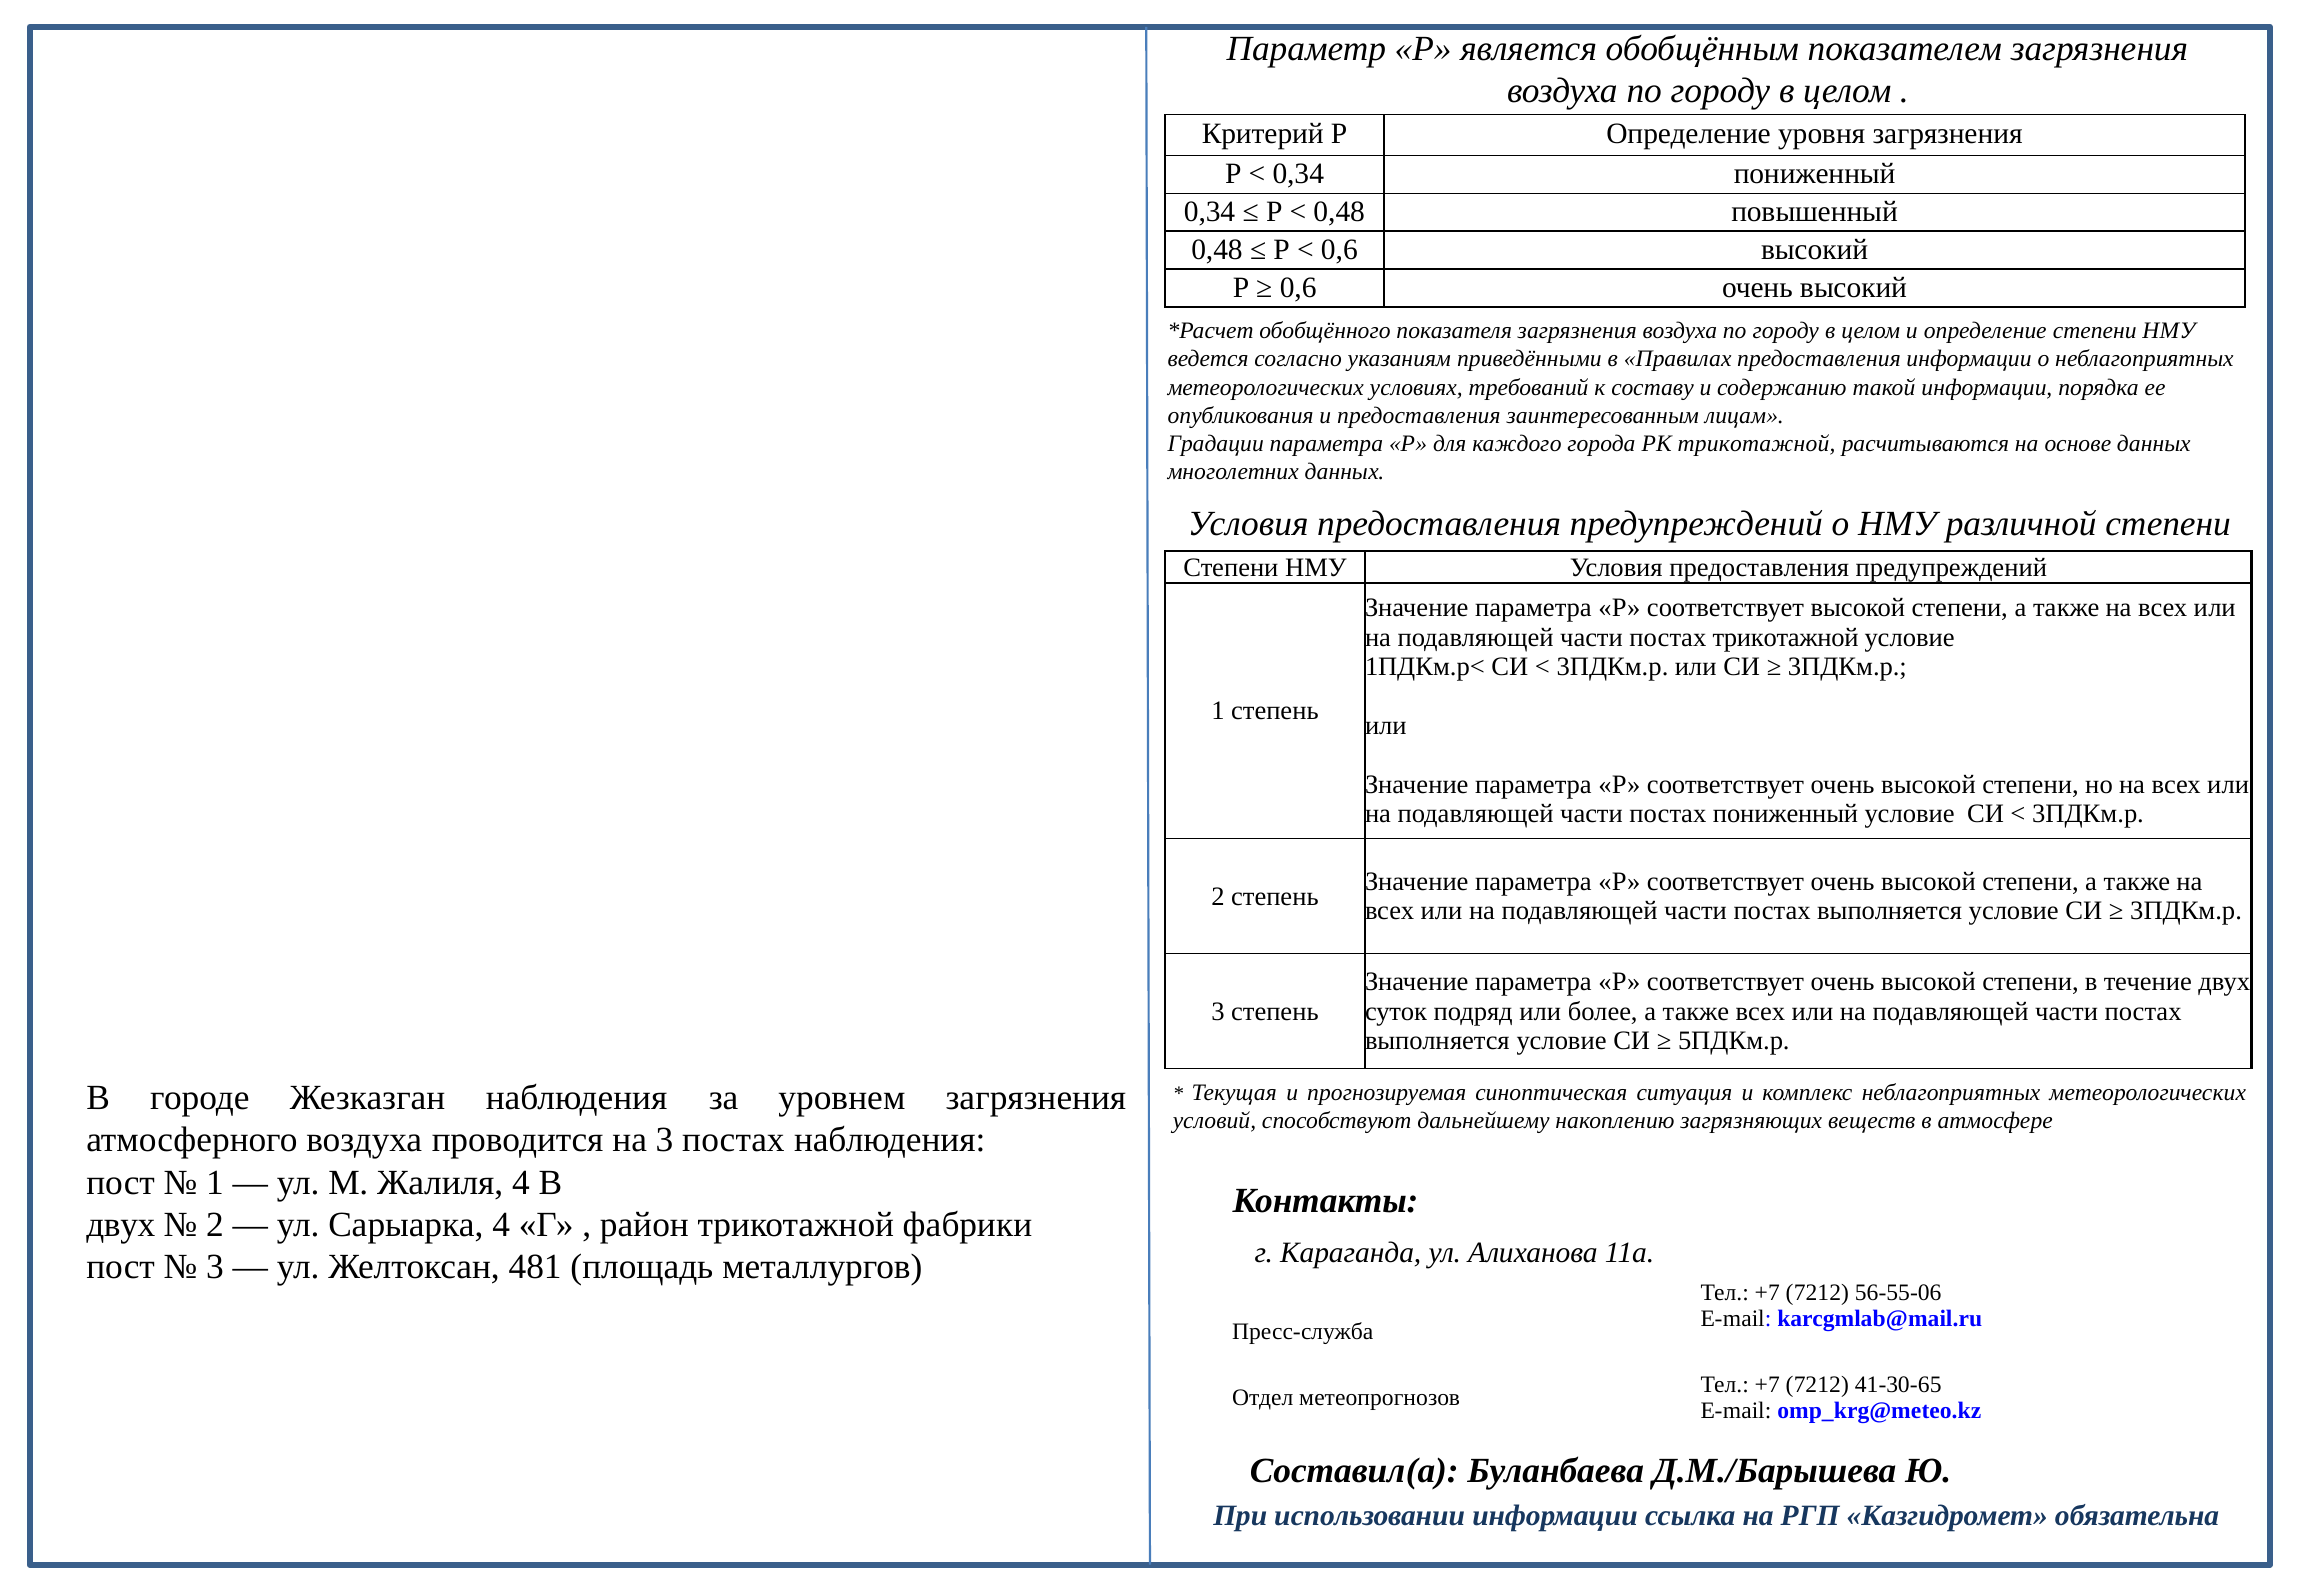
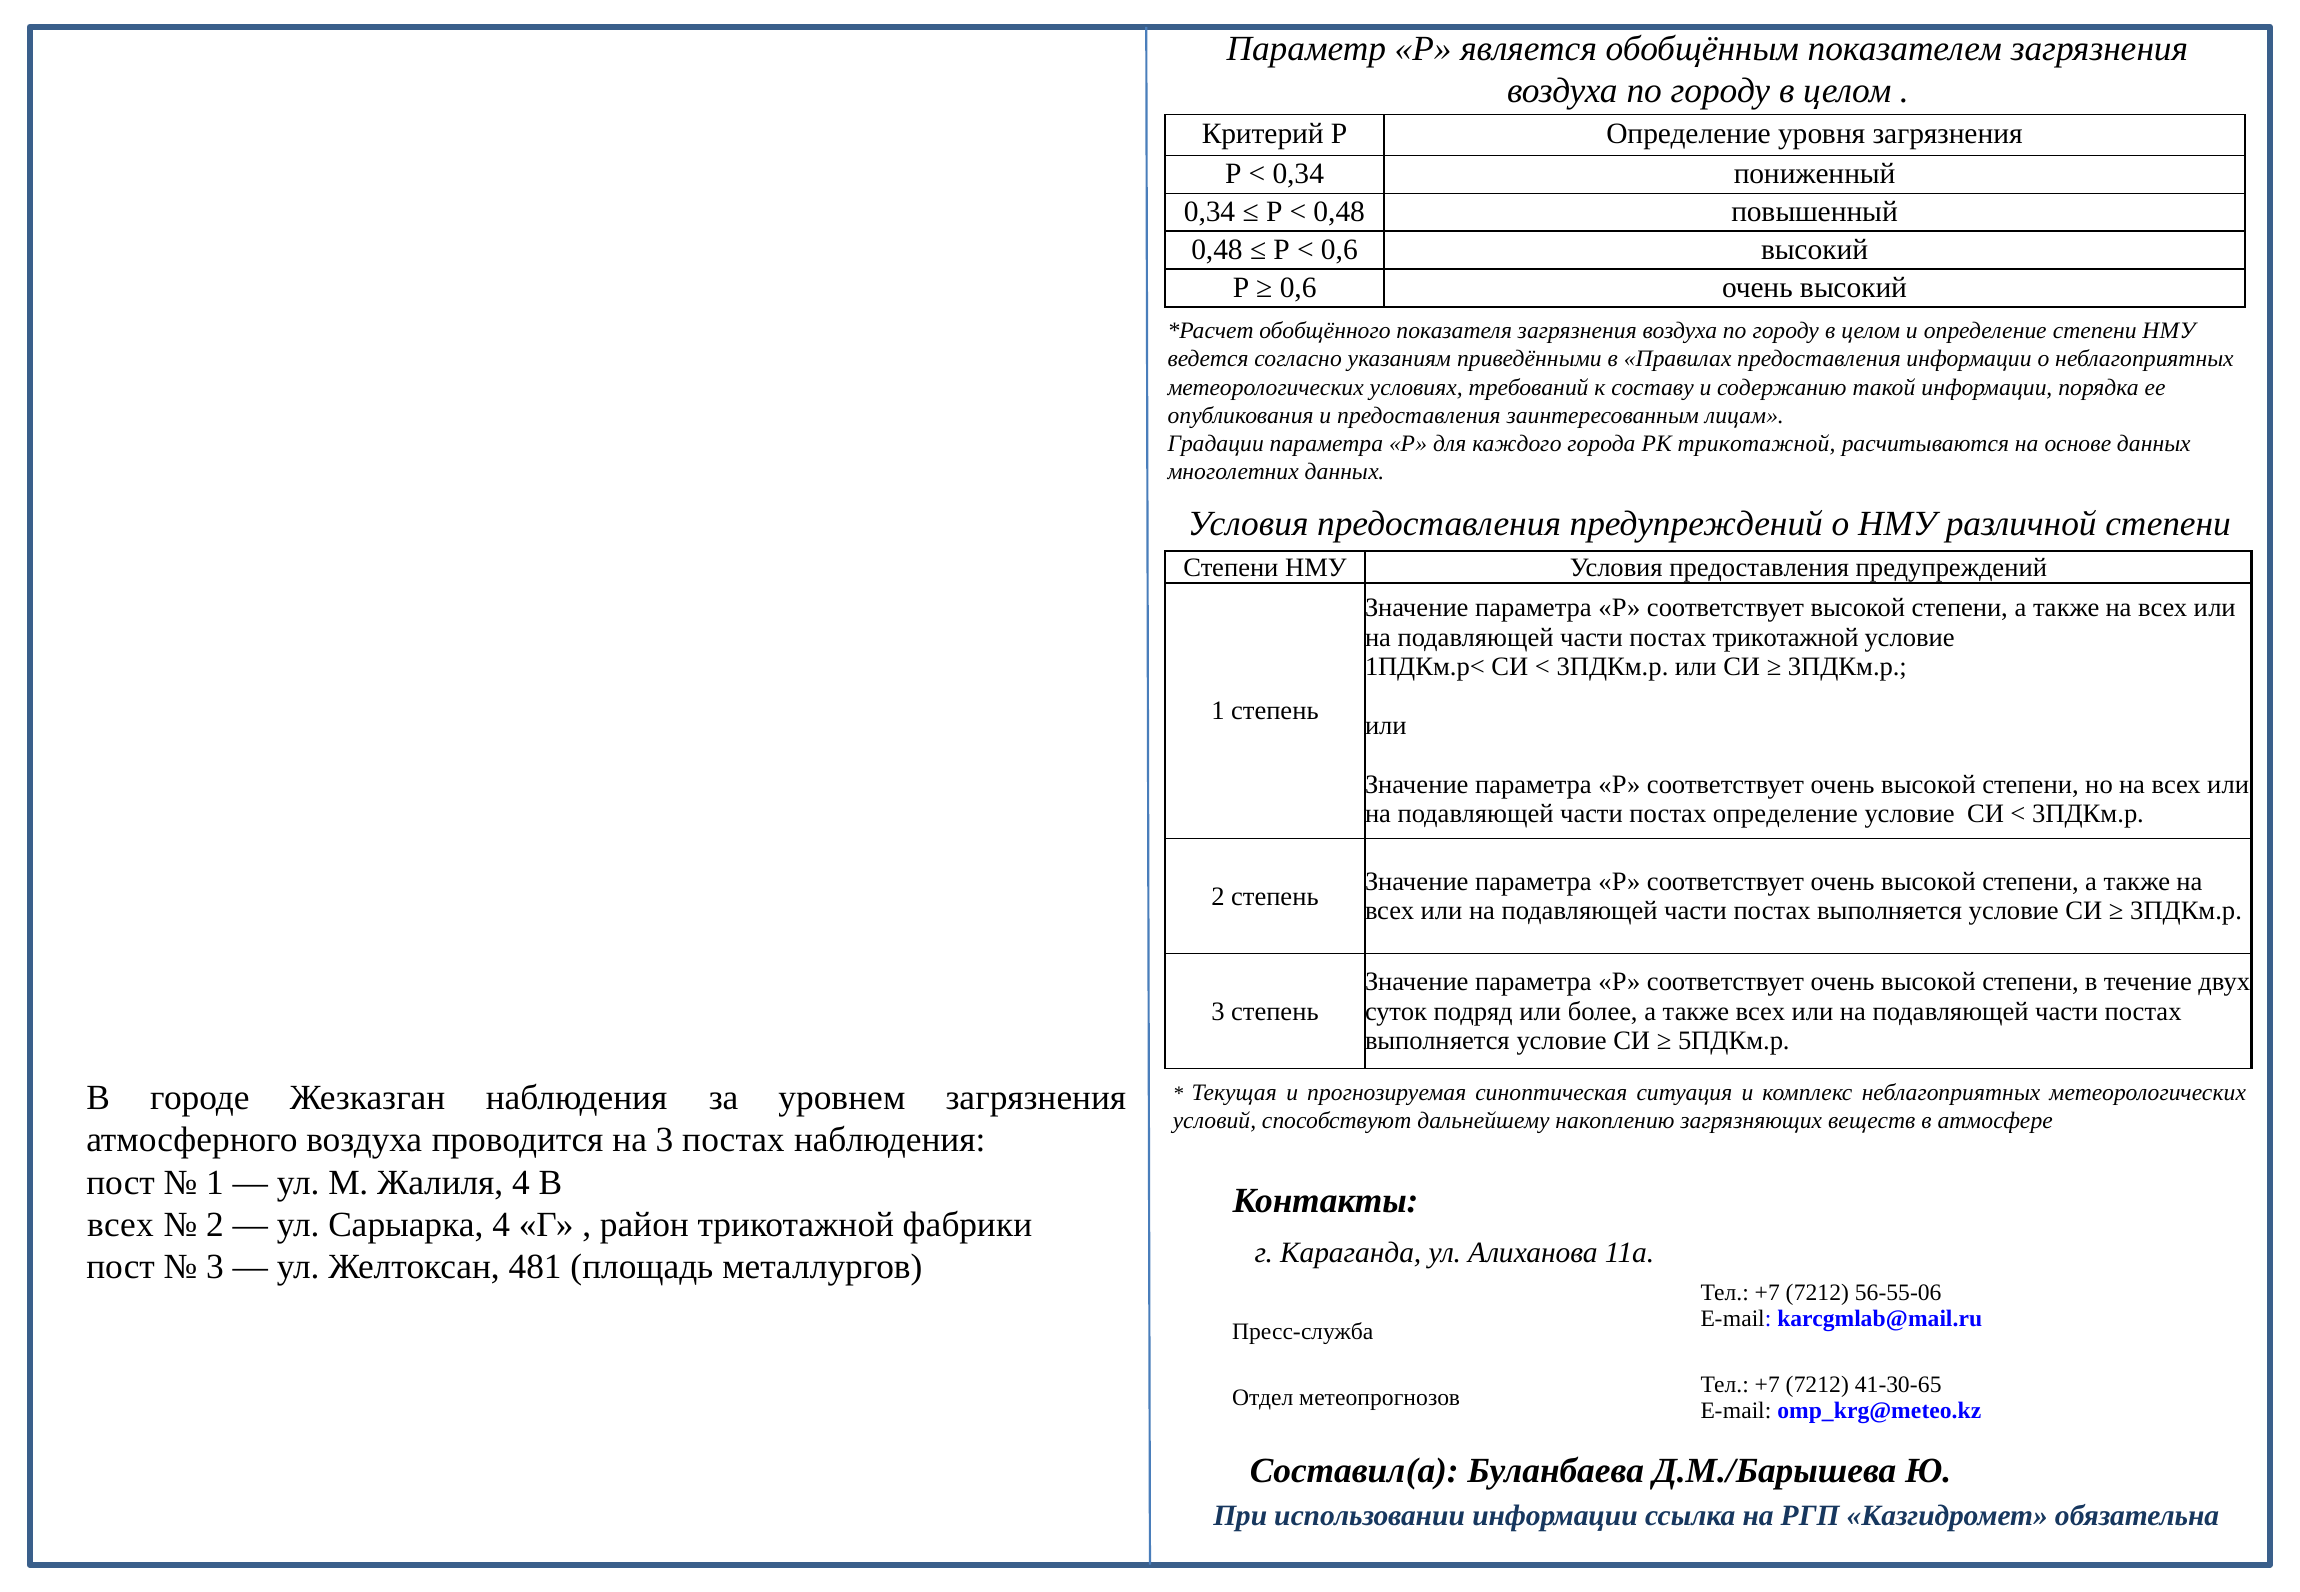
постах пониженный: пониженный -> определение
двух at (121, 1225): двух -> всех
